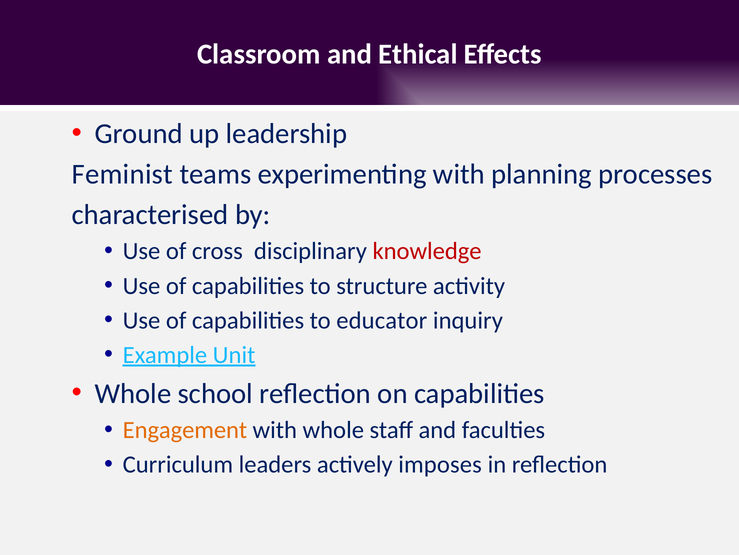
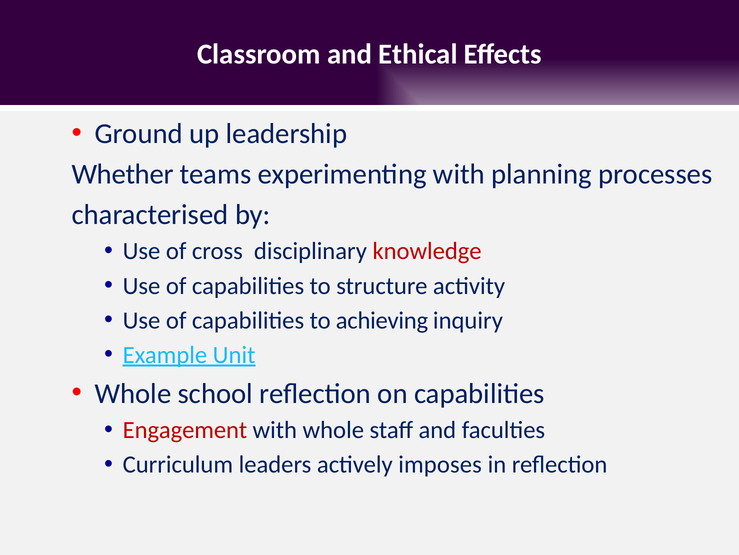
Feminist: Feminist -> Whether
educator: educator -> achieving
Engagement colour: orange -> red
